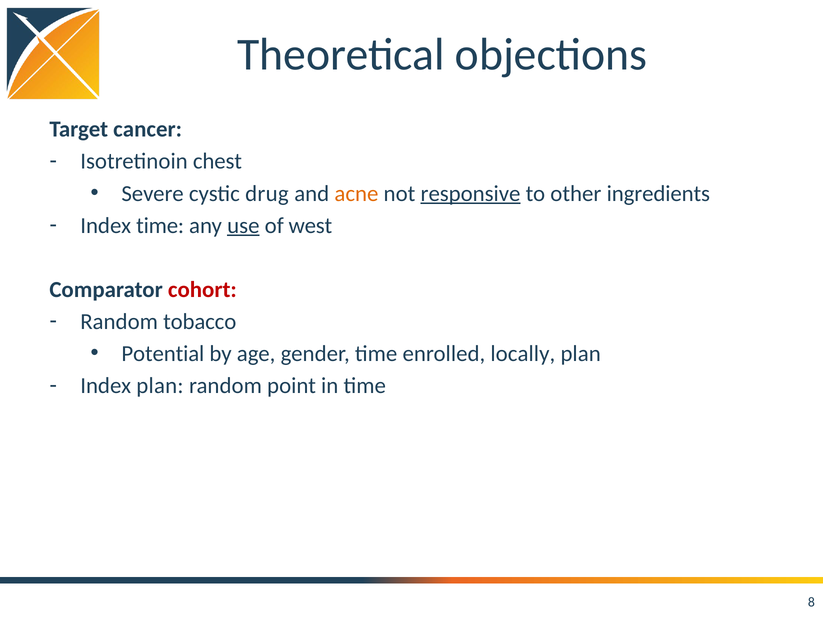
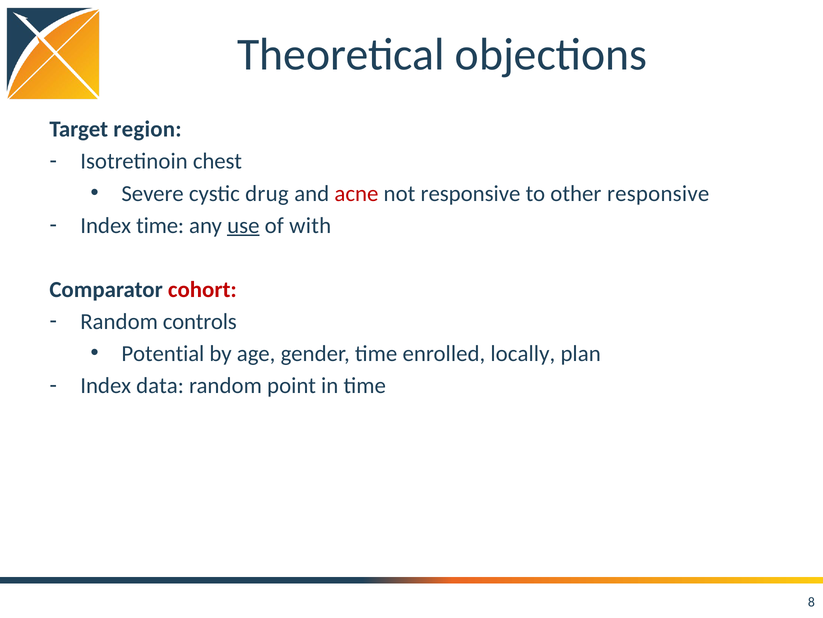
cancer: cancer -> region
acne colour: orange -> red
responsive at (471, 193) underline: present -> none
other ingredients: ingredients -> responsive
west: west -> with
tobacco: tobacco -> controls
Index plan: plan -> data
